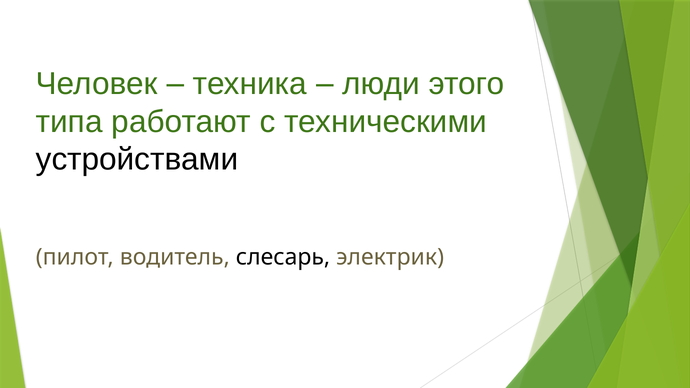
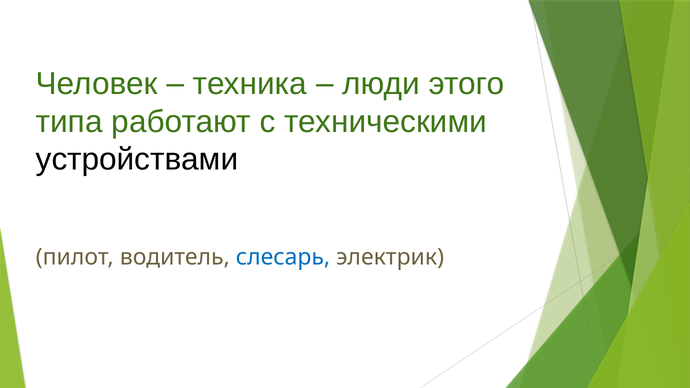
слесарь colour: black -> blue
